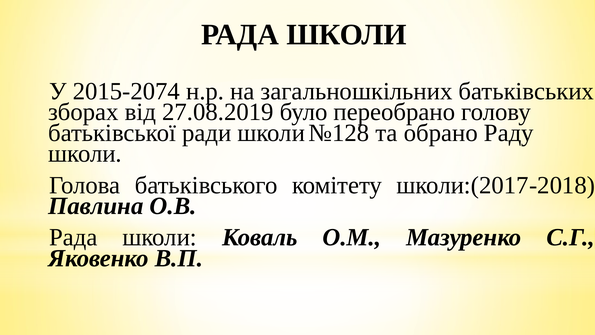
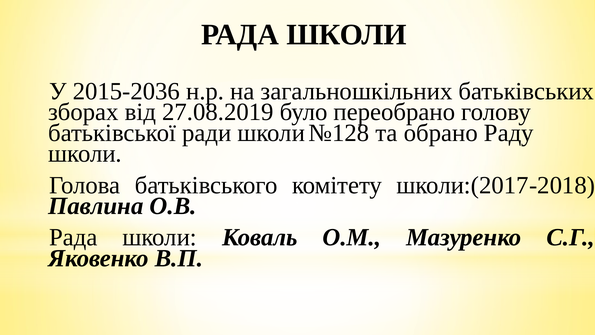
2015-2074: 2015-2074 -> 2015-2036
